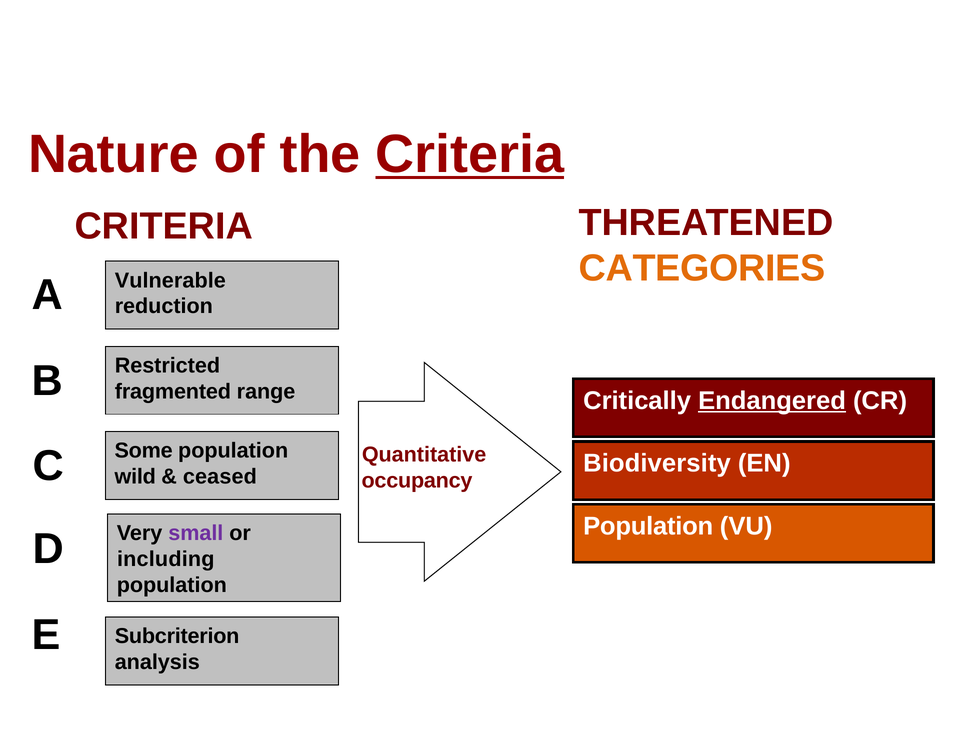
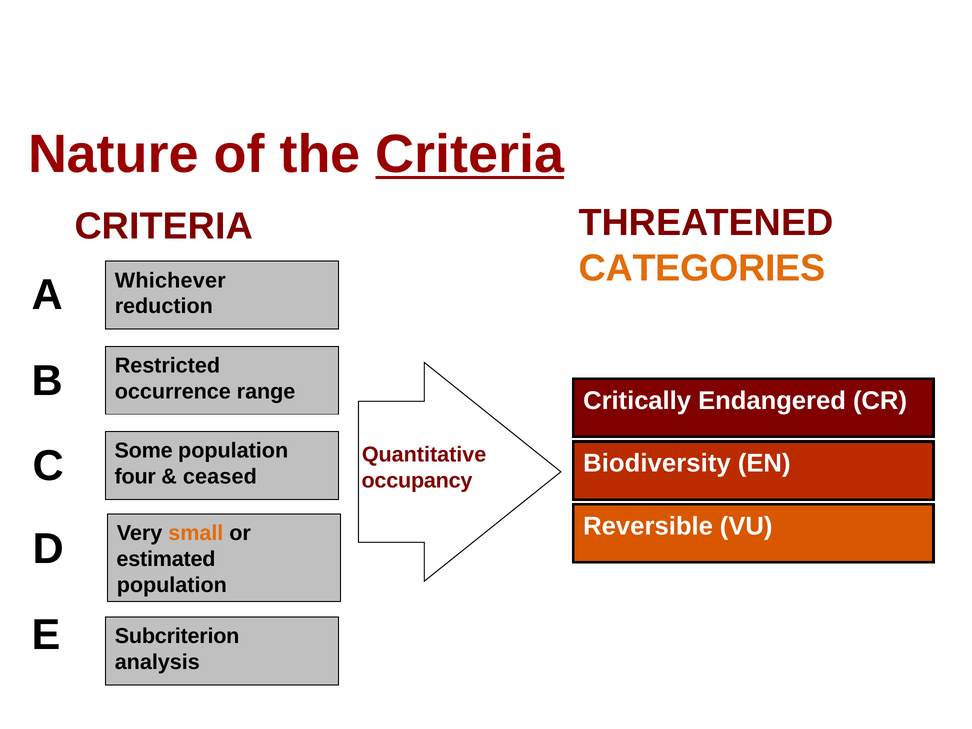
Vulnerable: Vulnerable -> Whichever
fragmented: fragmented -> occurrence
Endangered underline: present -> none
wild: wild -> four
Population at (648, 526): Population -> Reversible
small colour: purple -> orange
including: including -> estimated
